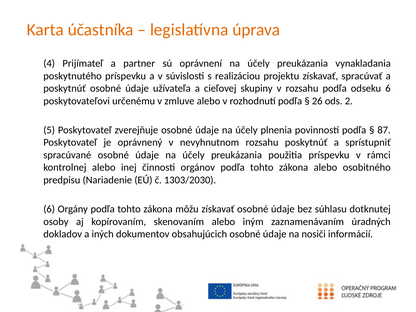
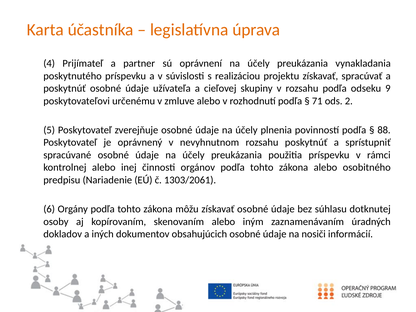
odseku 6: 6 -> 9
26: 26 -> 71
87: 87 -> 88
1303/2030: 1303/2030 -> 1303/2061
